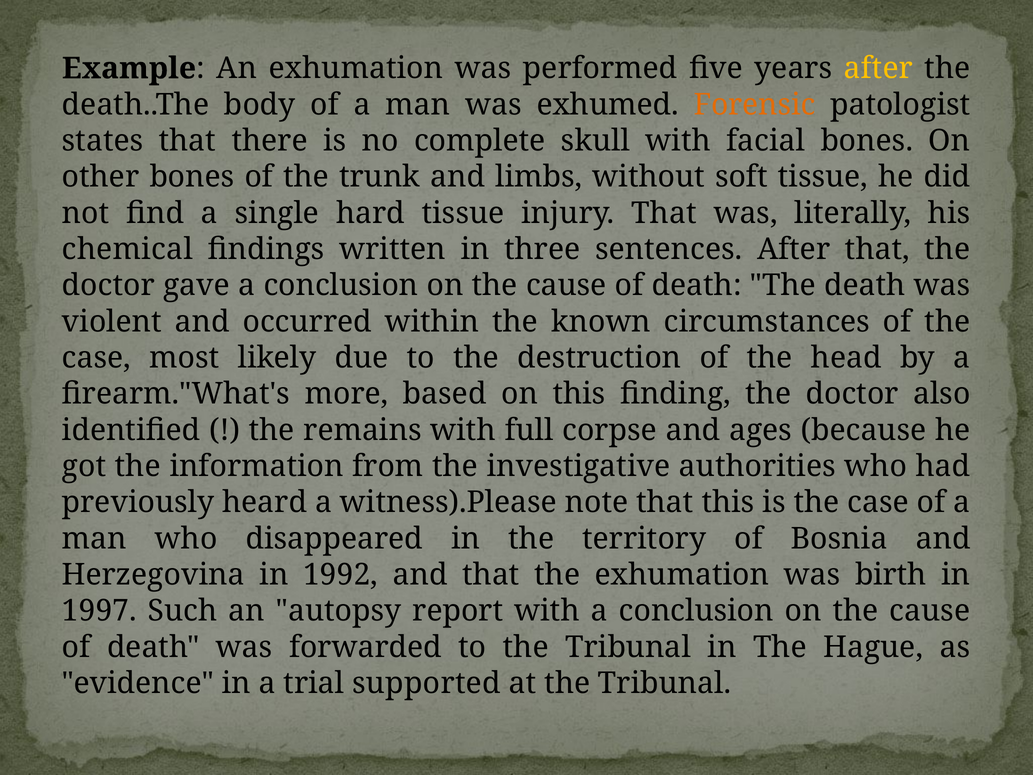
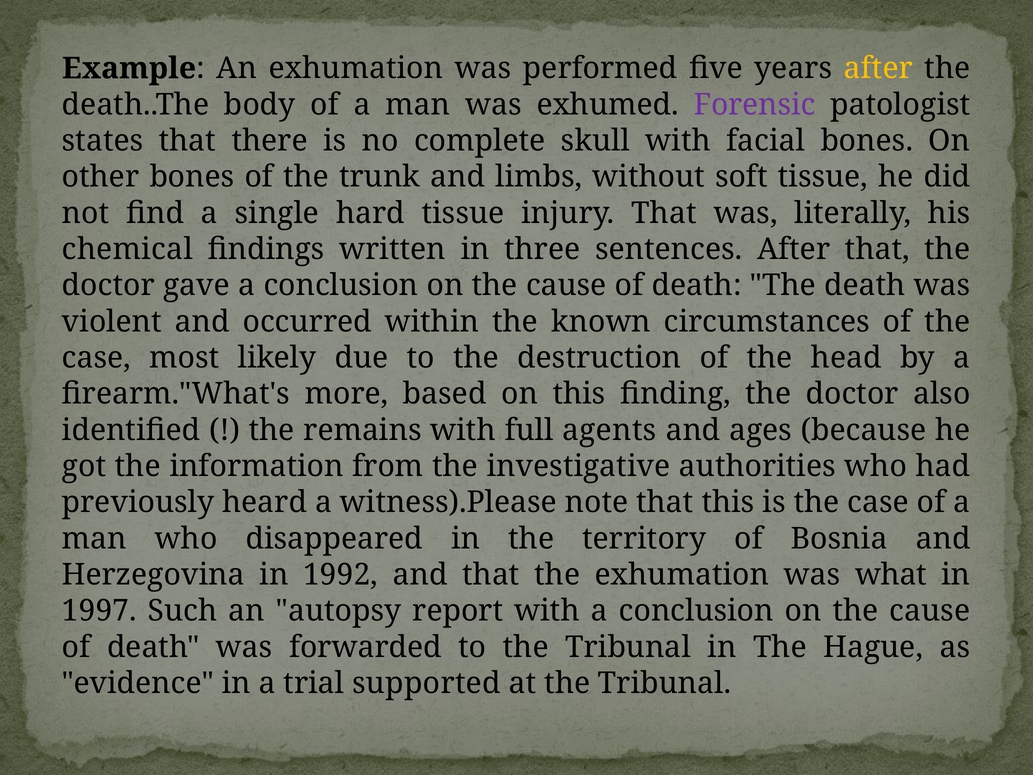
Forensic colour: orange -> purple
corpse: corpse -> agents
birth: birth -> what
